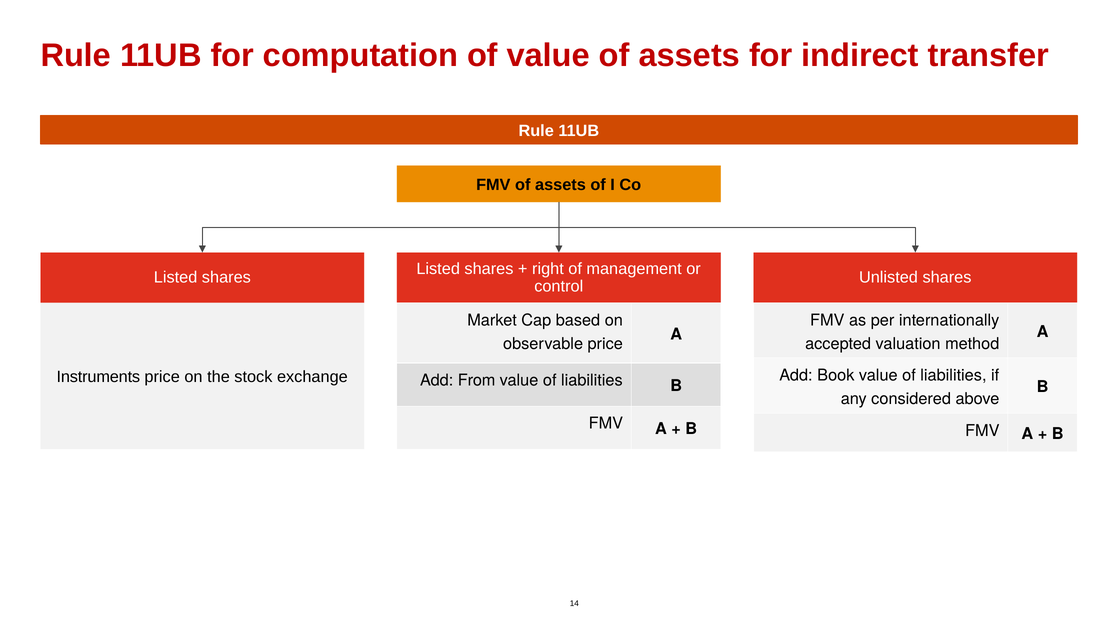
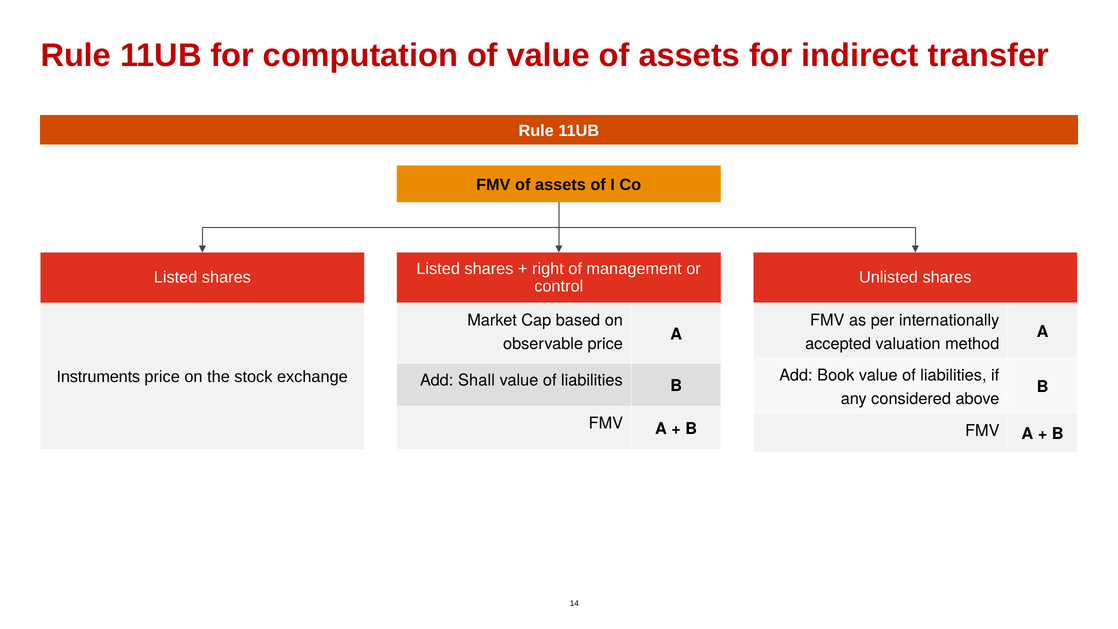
From: From -> Shall
